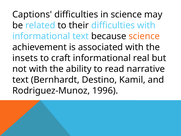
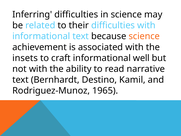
Captions: Captions -> Inferring
real: real -> well
1996: 1996 -> 1965
